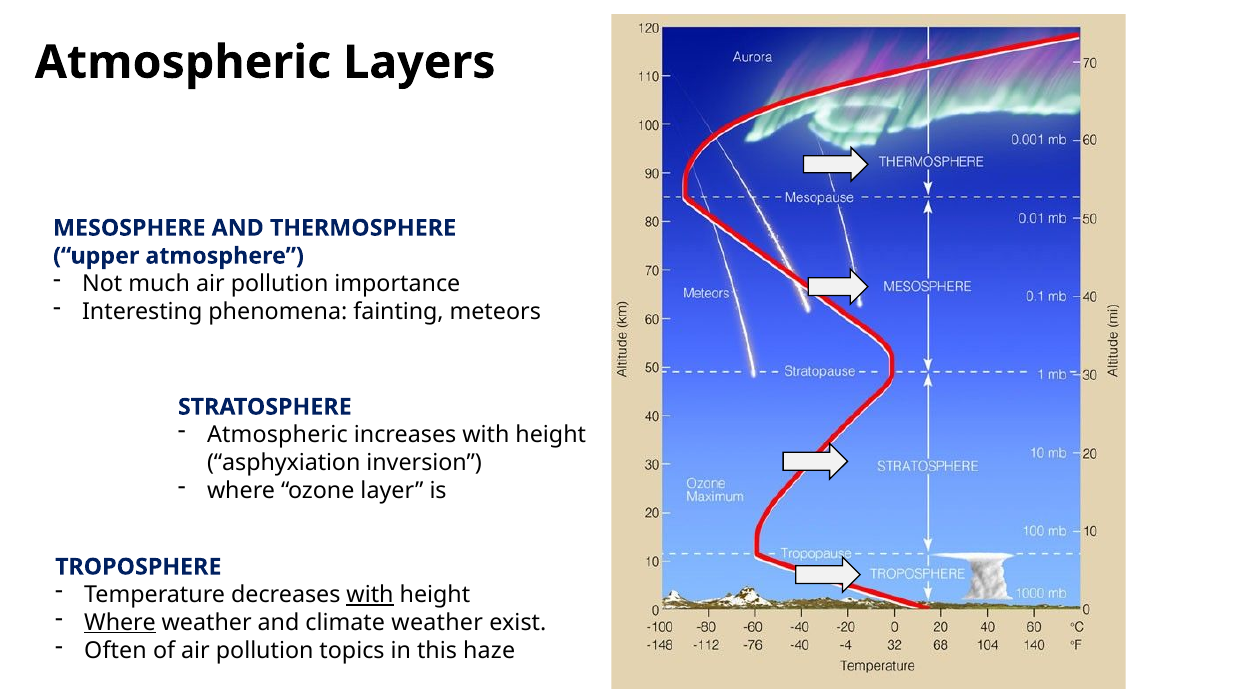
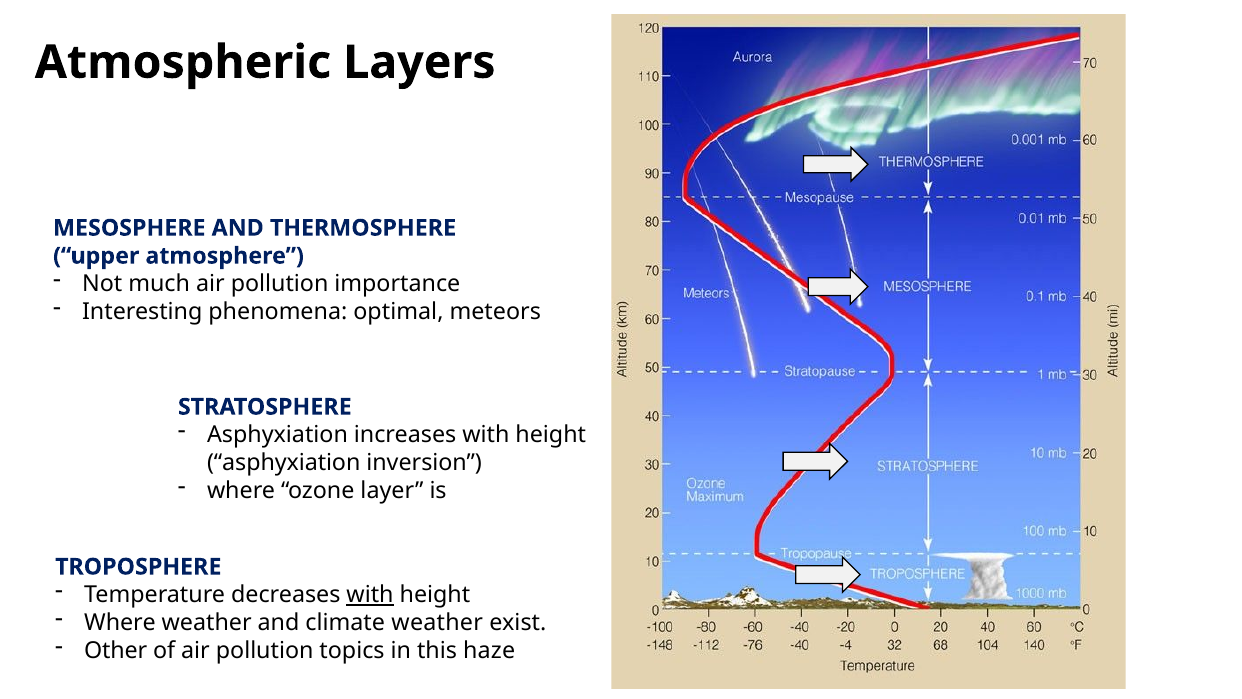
fainting: fainting -> optimal
Atmospheric at (277, 435): Atmospheric -> Asphyxiation
Where at (120, 622) underline: present -> none
Often: Often -> Other
